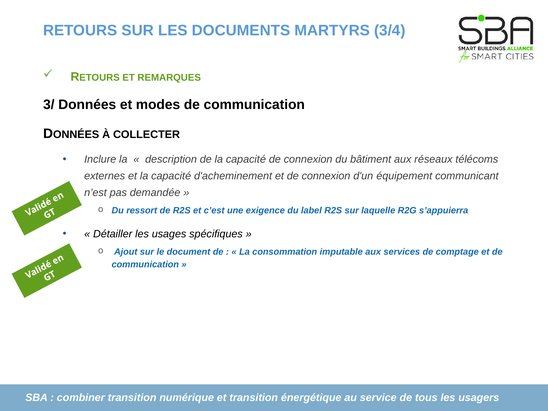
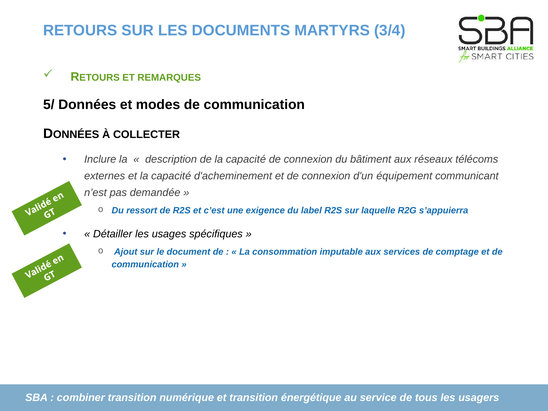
3/: 3/ -> 5/
